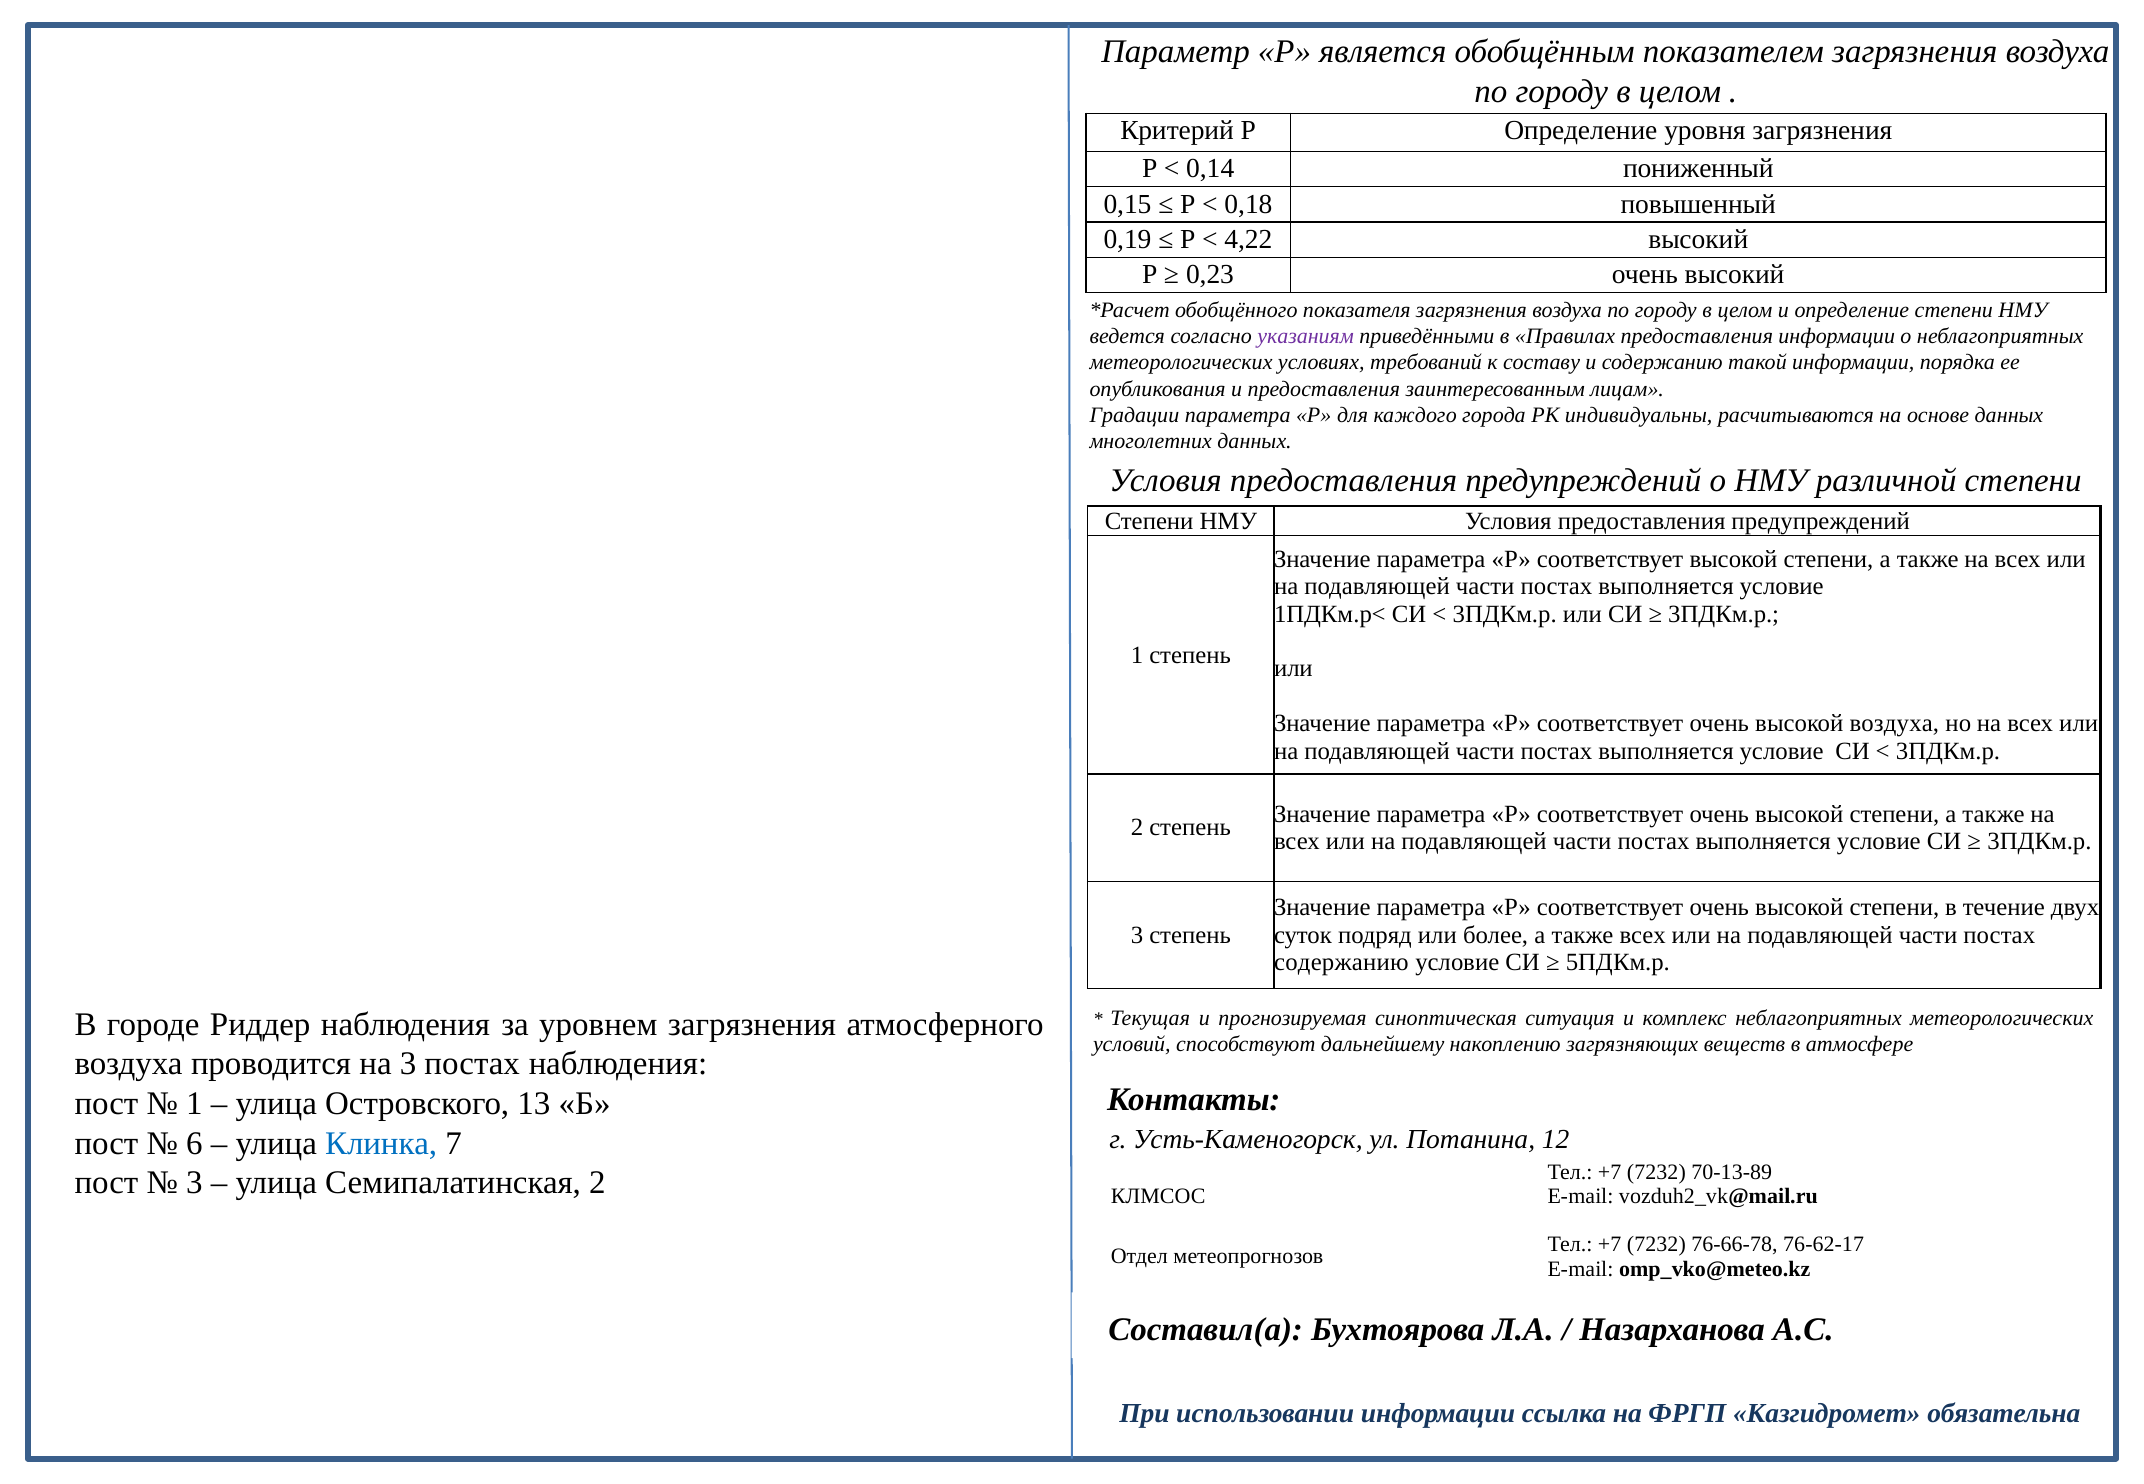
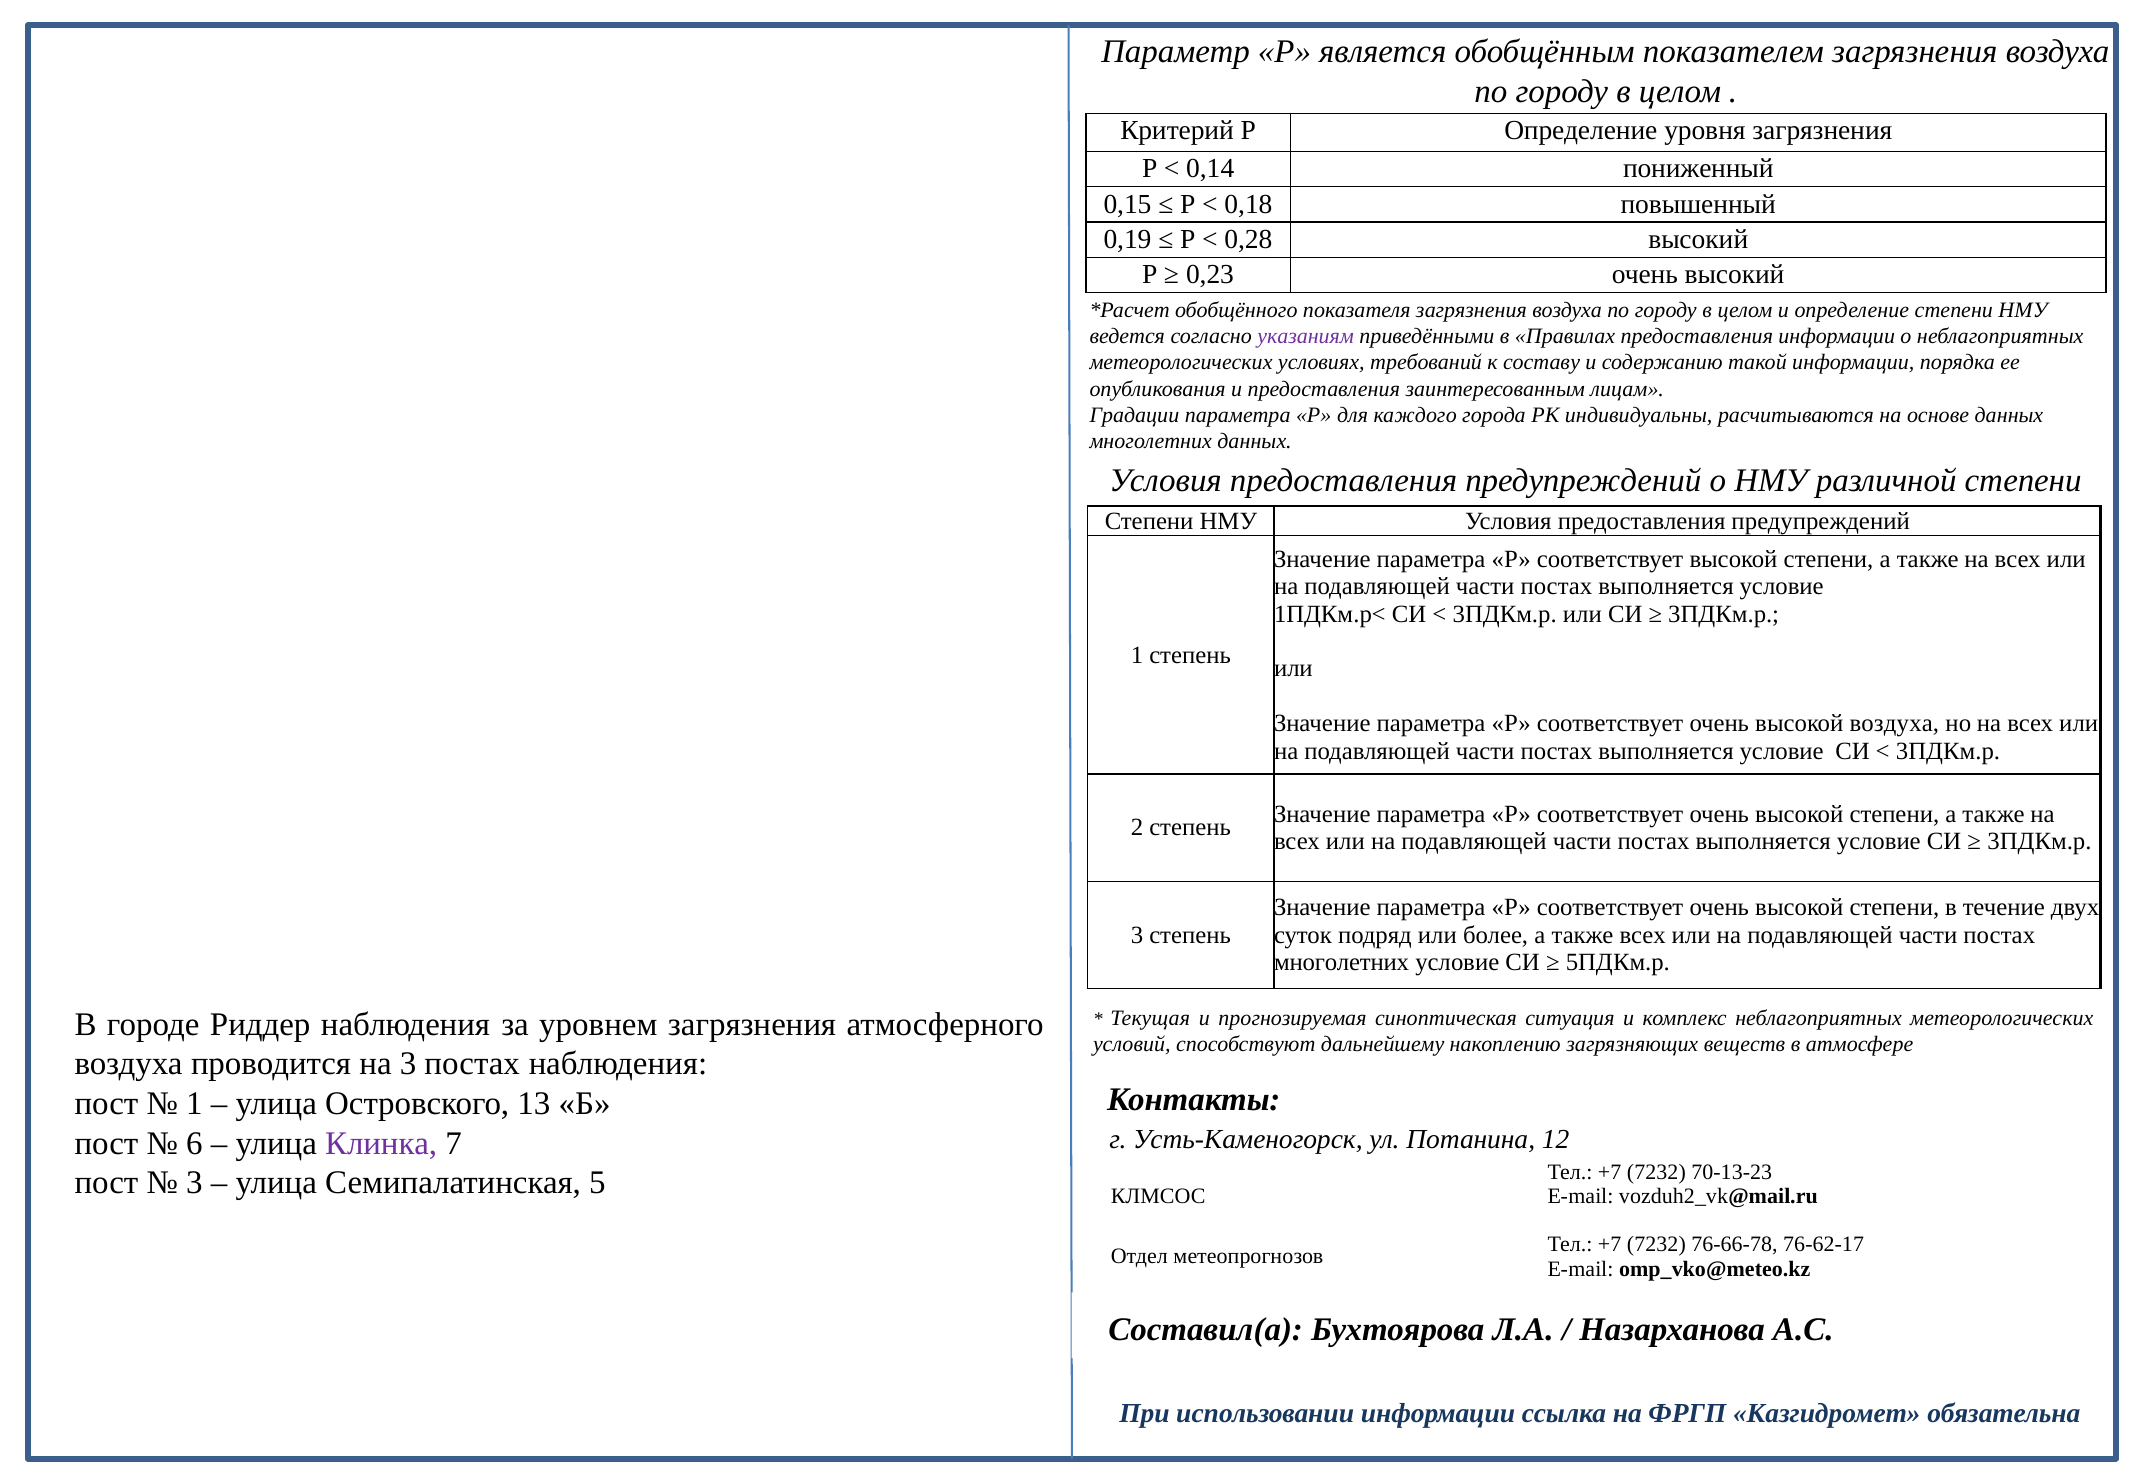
4,22: 4,22 -> 0,28
содержанию at (1341, 963): содержанию -> многолетних
Клинка colour: blue -> purple
70-13-89: 70-13-89 -> 70-13-23
Семипалатинская 2: 2 -> 5
